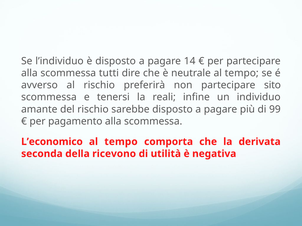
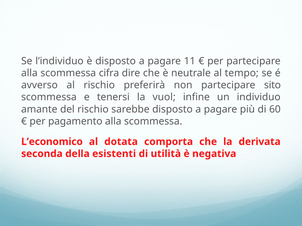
14: 14 -> 11
tutti: tutti -> cifra
reali: reali -> vuol
99: 99 -> 60
tempo at (121, 142): tempo -> dotata
ricevono: ricevono -> esistenti
